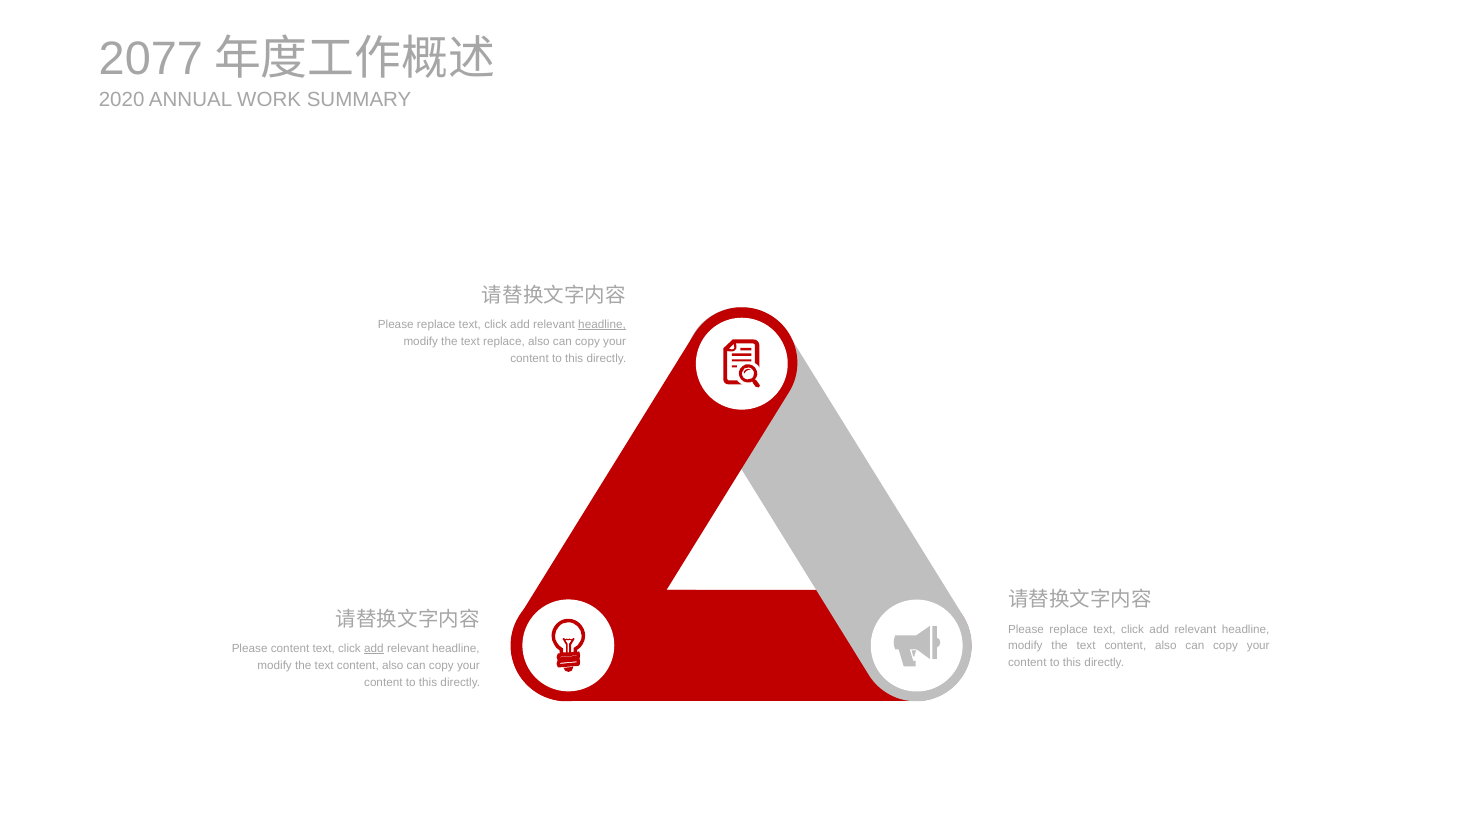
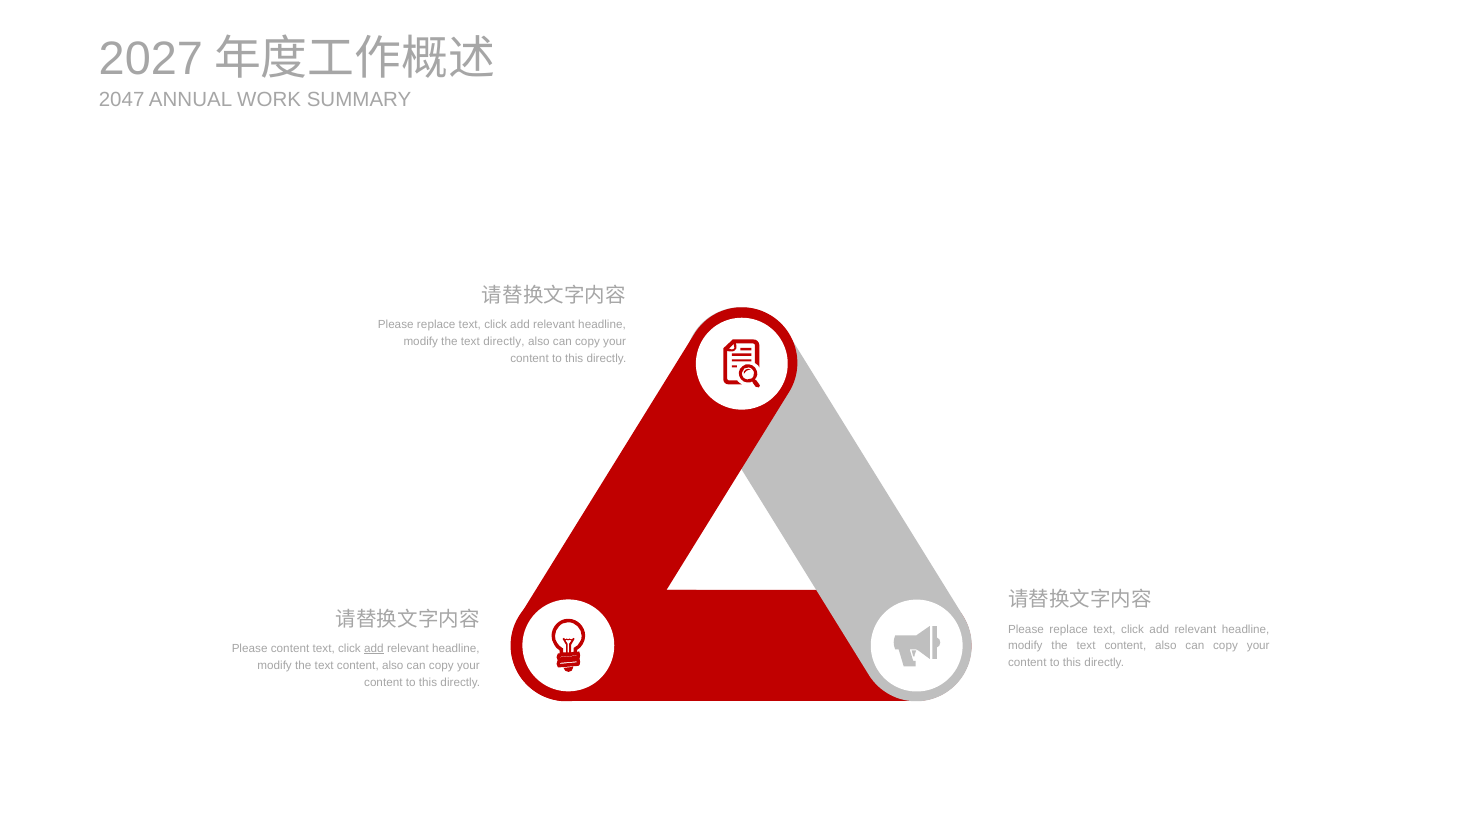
2077: 2077 -> 2027
2020: 2020 -> 2047
headline at (602, 324) underline: present -> none
text replace: replace -> directly
